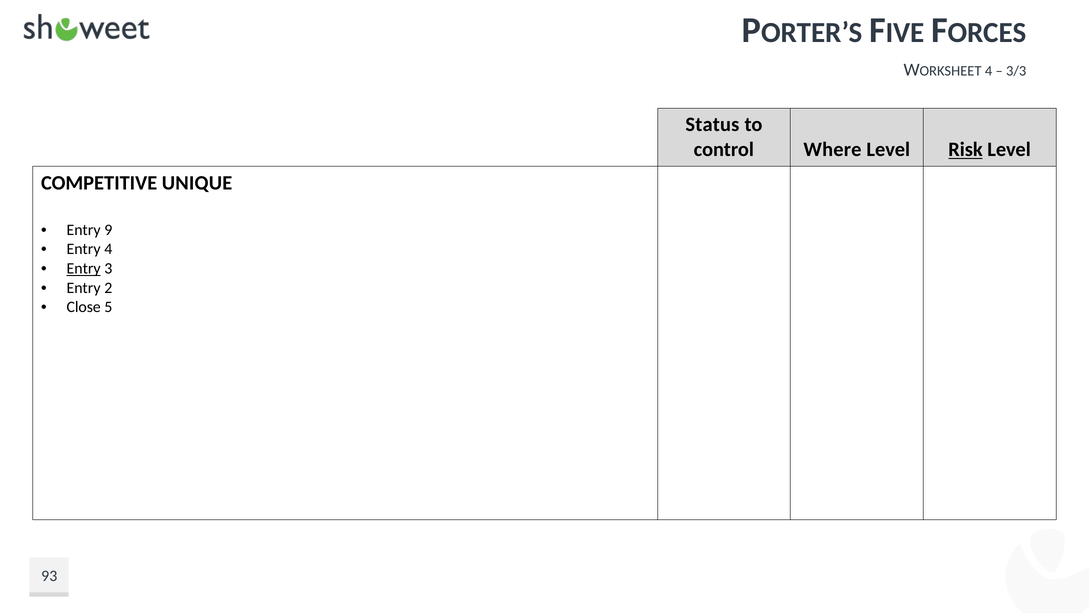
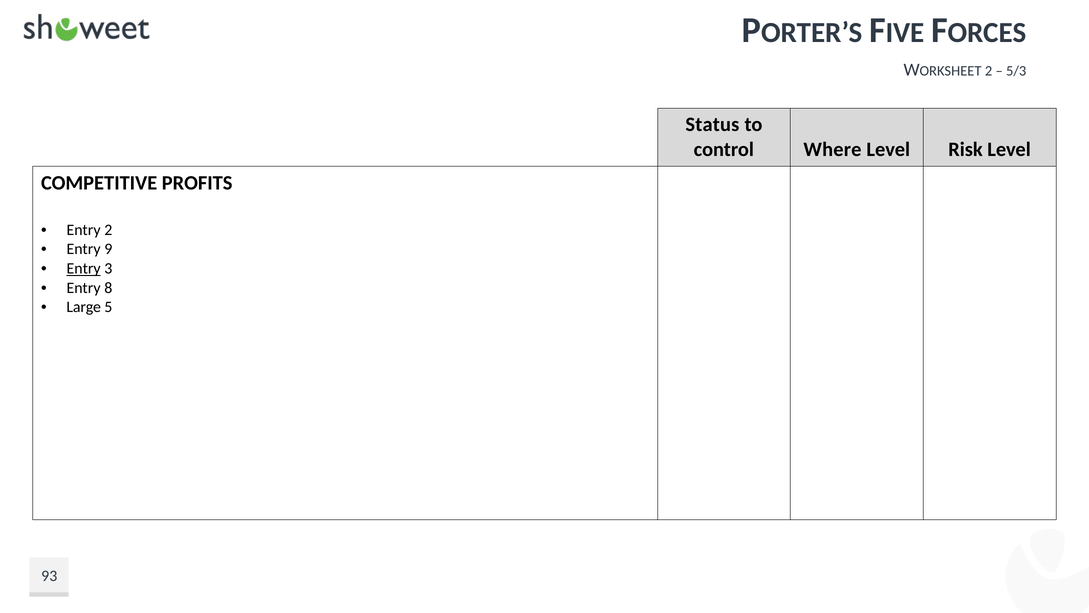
4 at (989, 71): 4 -> 2
3/3: 3/3 -> 5/3
Risk underline: present -> none
UNIQUE: UNIQUE -> PROFITS
Entry 9: 9 -> 2
Entry 4: 4 -> 9
2: 2 -> 8
Close: Close -> Large
